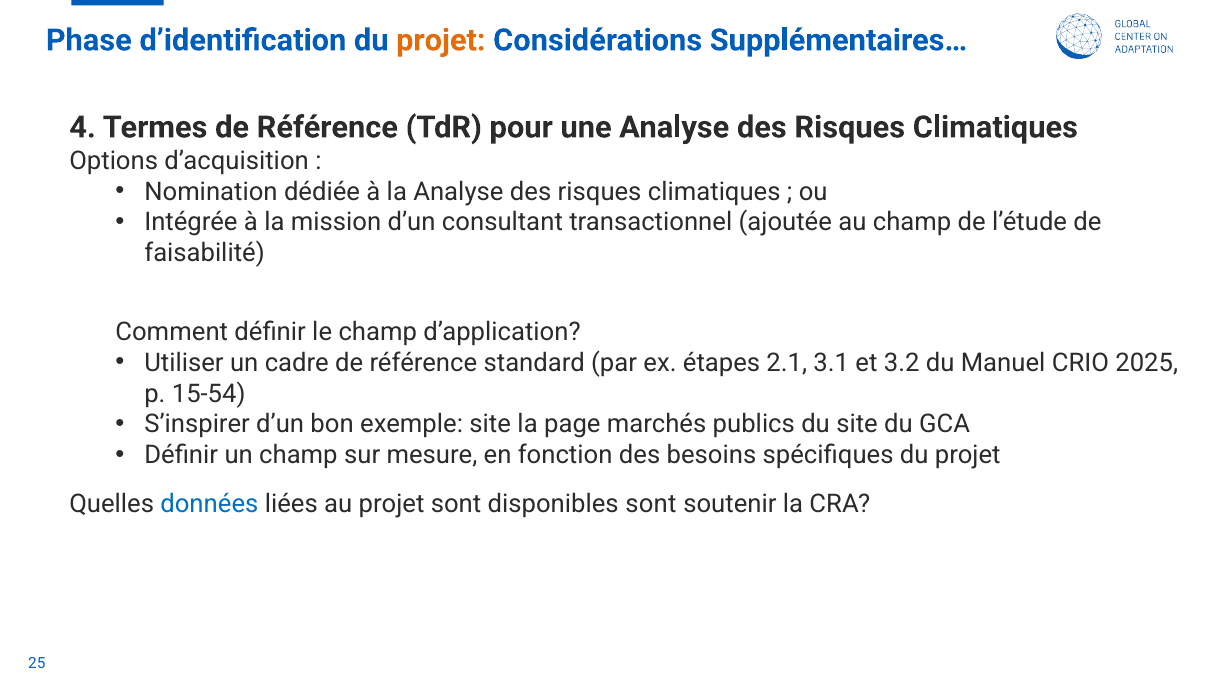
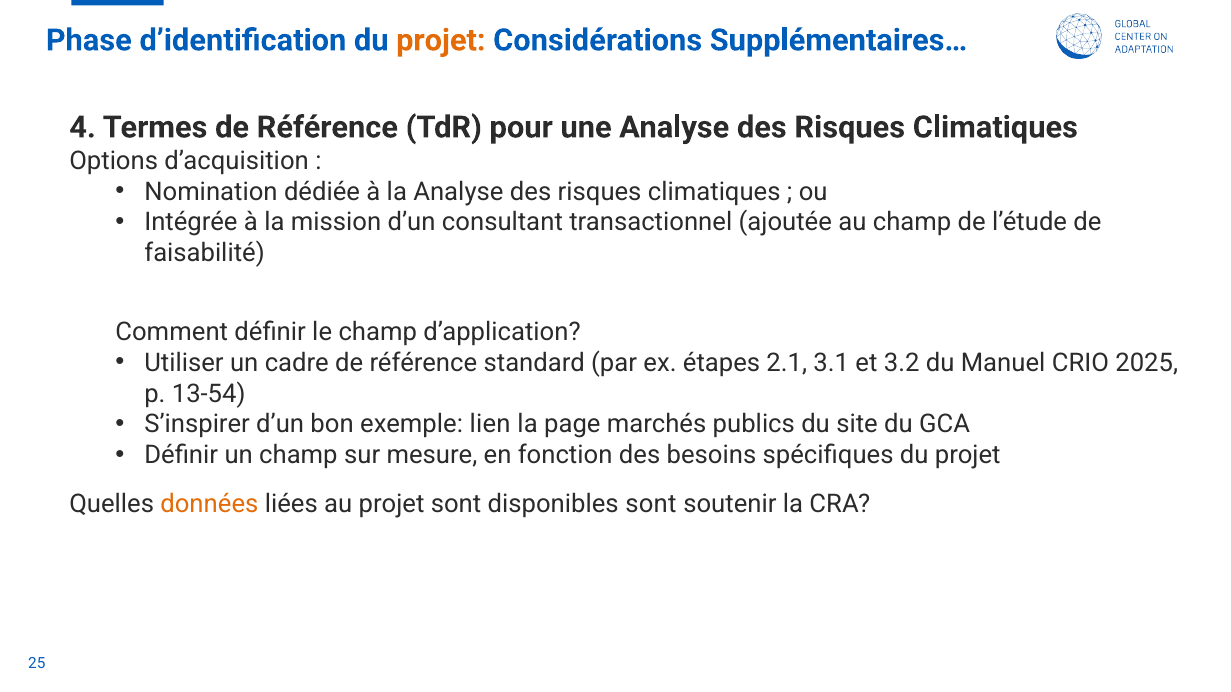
15-54: 15-54 -> 13-54
exemple site: site -> lien
données colour: blue -> orange
